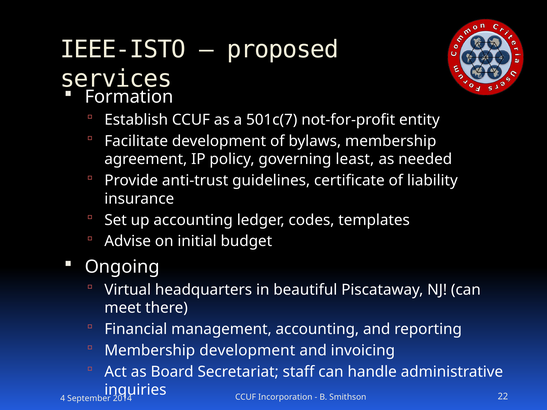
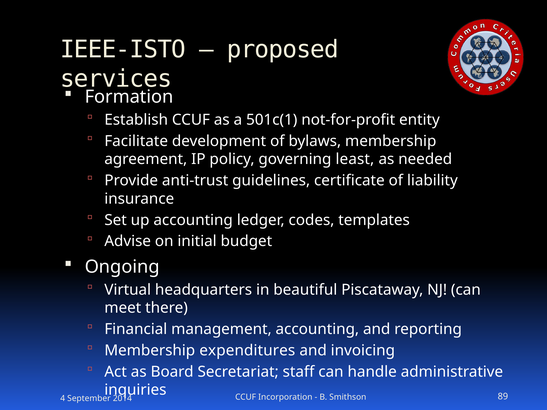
501c(7: 501c(7 -> 501c(1
Membership development: development -> expenditures
22: 22 -> 89
